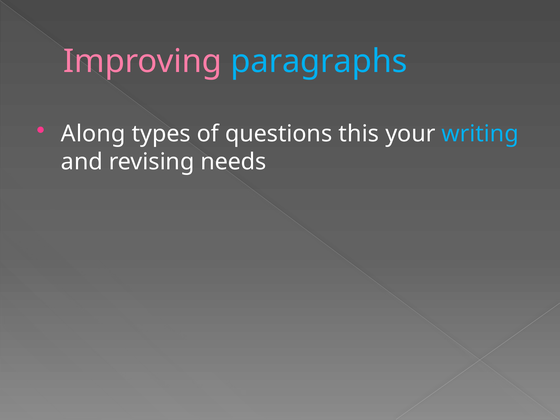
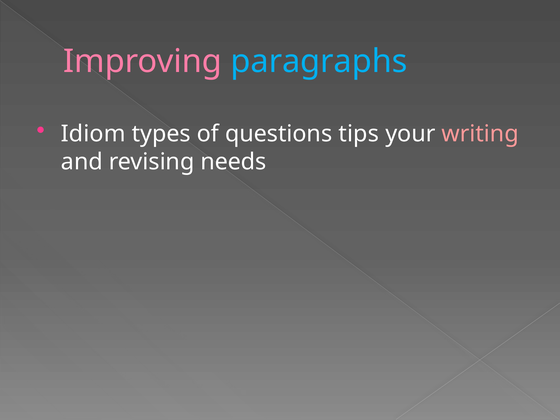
Along: Along -> Idiom
this: this -> tips
writing colour: light blue -> pink
